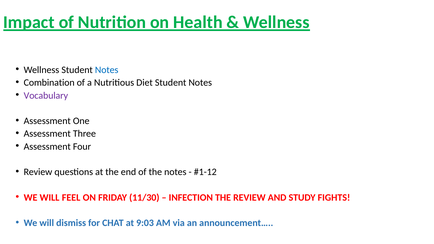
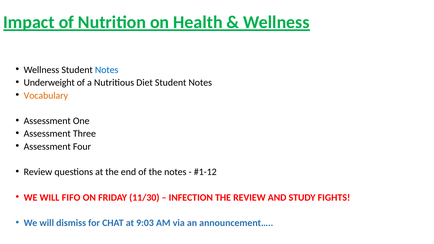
Combination: Combination -> Underweight
Vocabulary colour: purple -> orange
FEEL: FEEL -> FIFO
